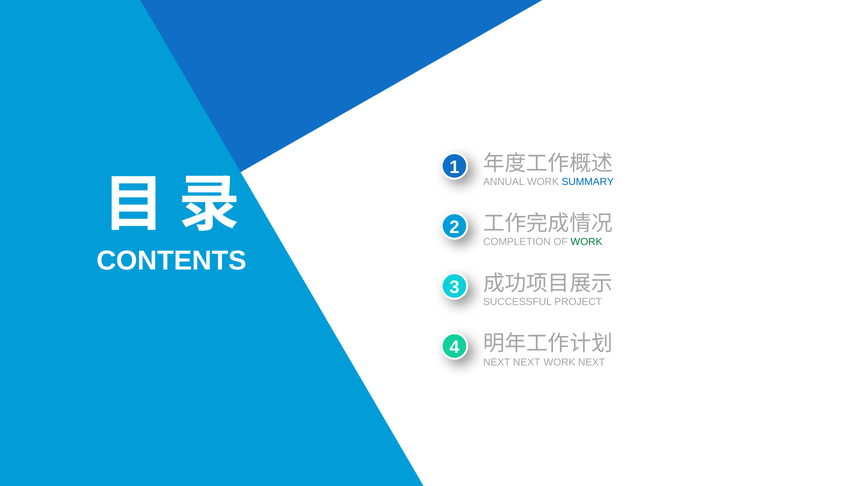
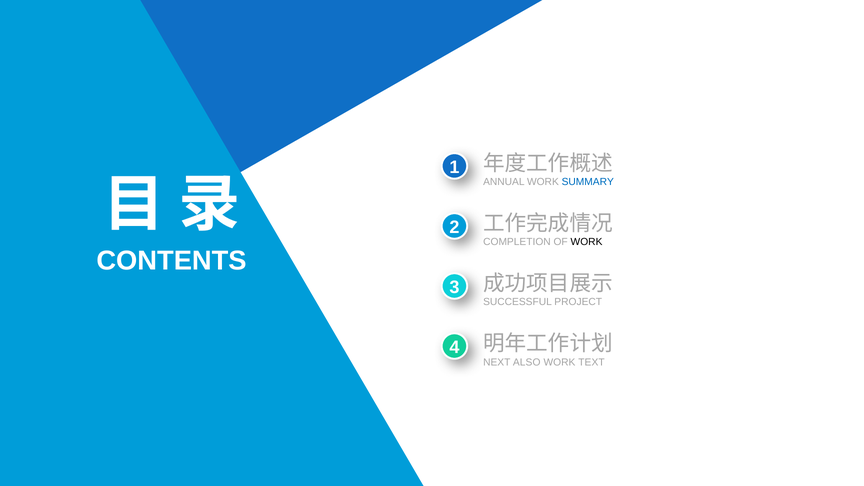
WORK at (587, 242) colour: green -> black
NEXT NEXT: NEXT -> ALSO
WORK NEXT: NEXT -> TEXT
